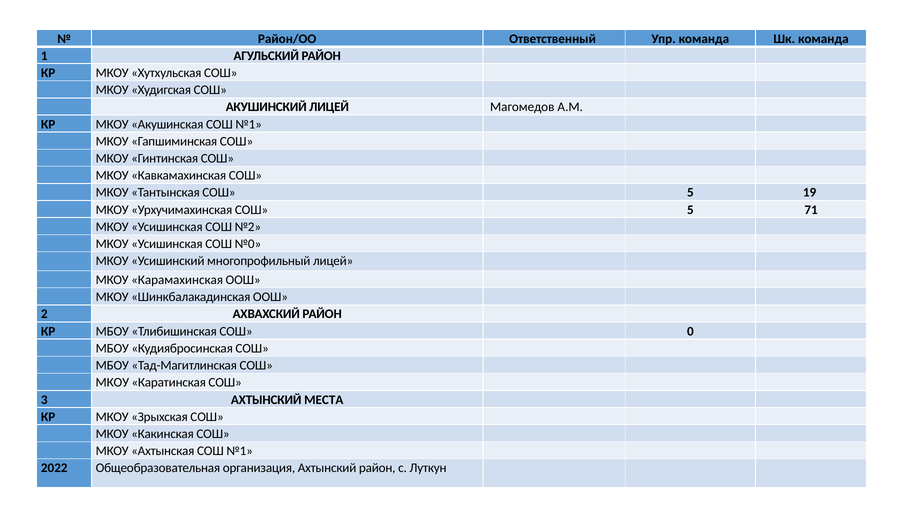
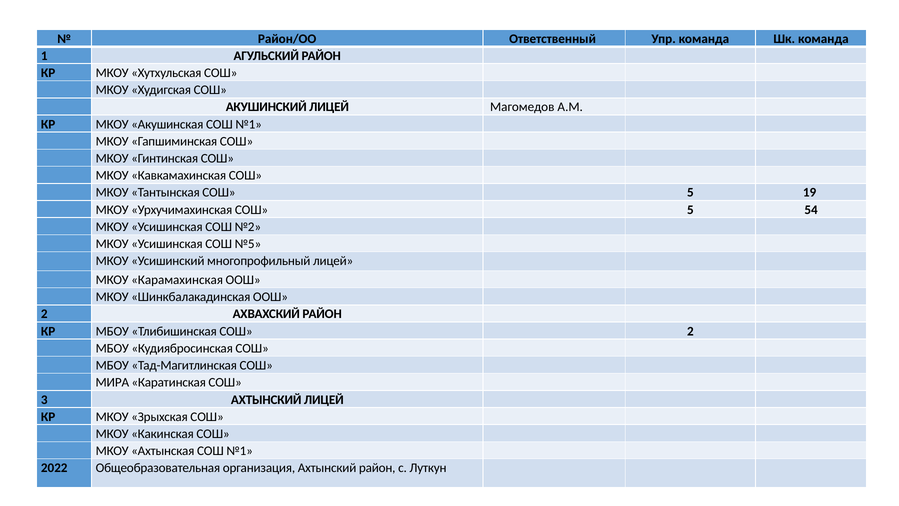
71: 71 -> 54
№0: №0 -> №5
СОШ 0: 0 -> 2
МКОУ at (112, 382): МКОУ -> МИРА
АХТЫНСКИЙ МЕСТА: МЕСТА -> ЛИЦЕЙ
